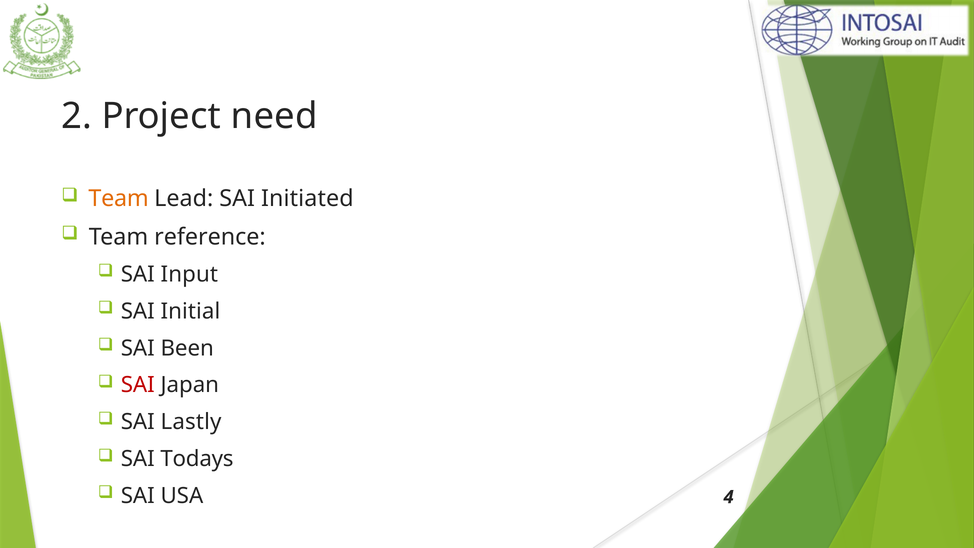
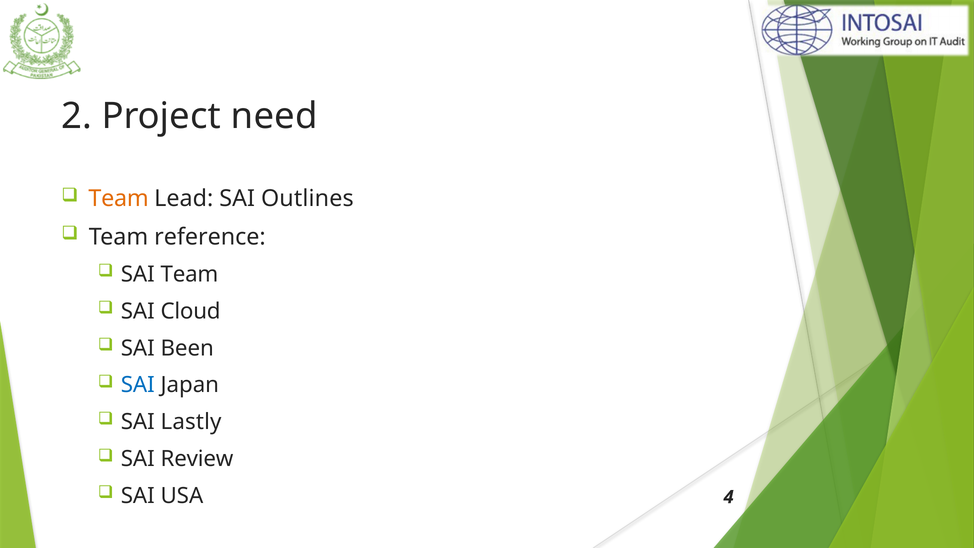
Initiated: Initiated -> Outlines
SAI Input: Input -> Team
Initial: Initial -> Cloud
SAI at (138, 385) colour: red -> blue
Todays: Todays -> Review
